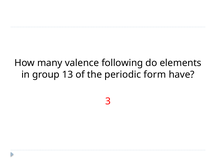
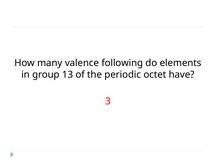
form: form -> octet
